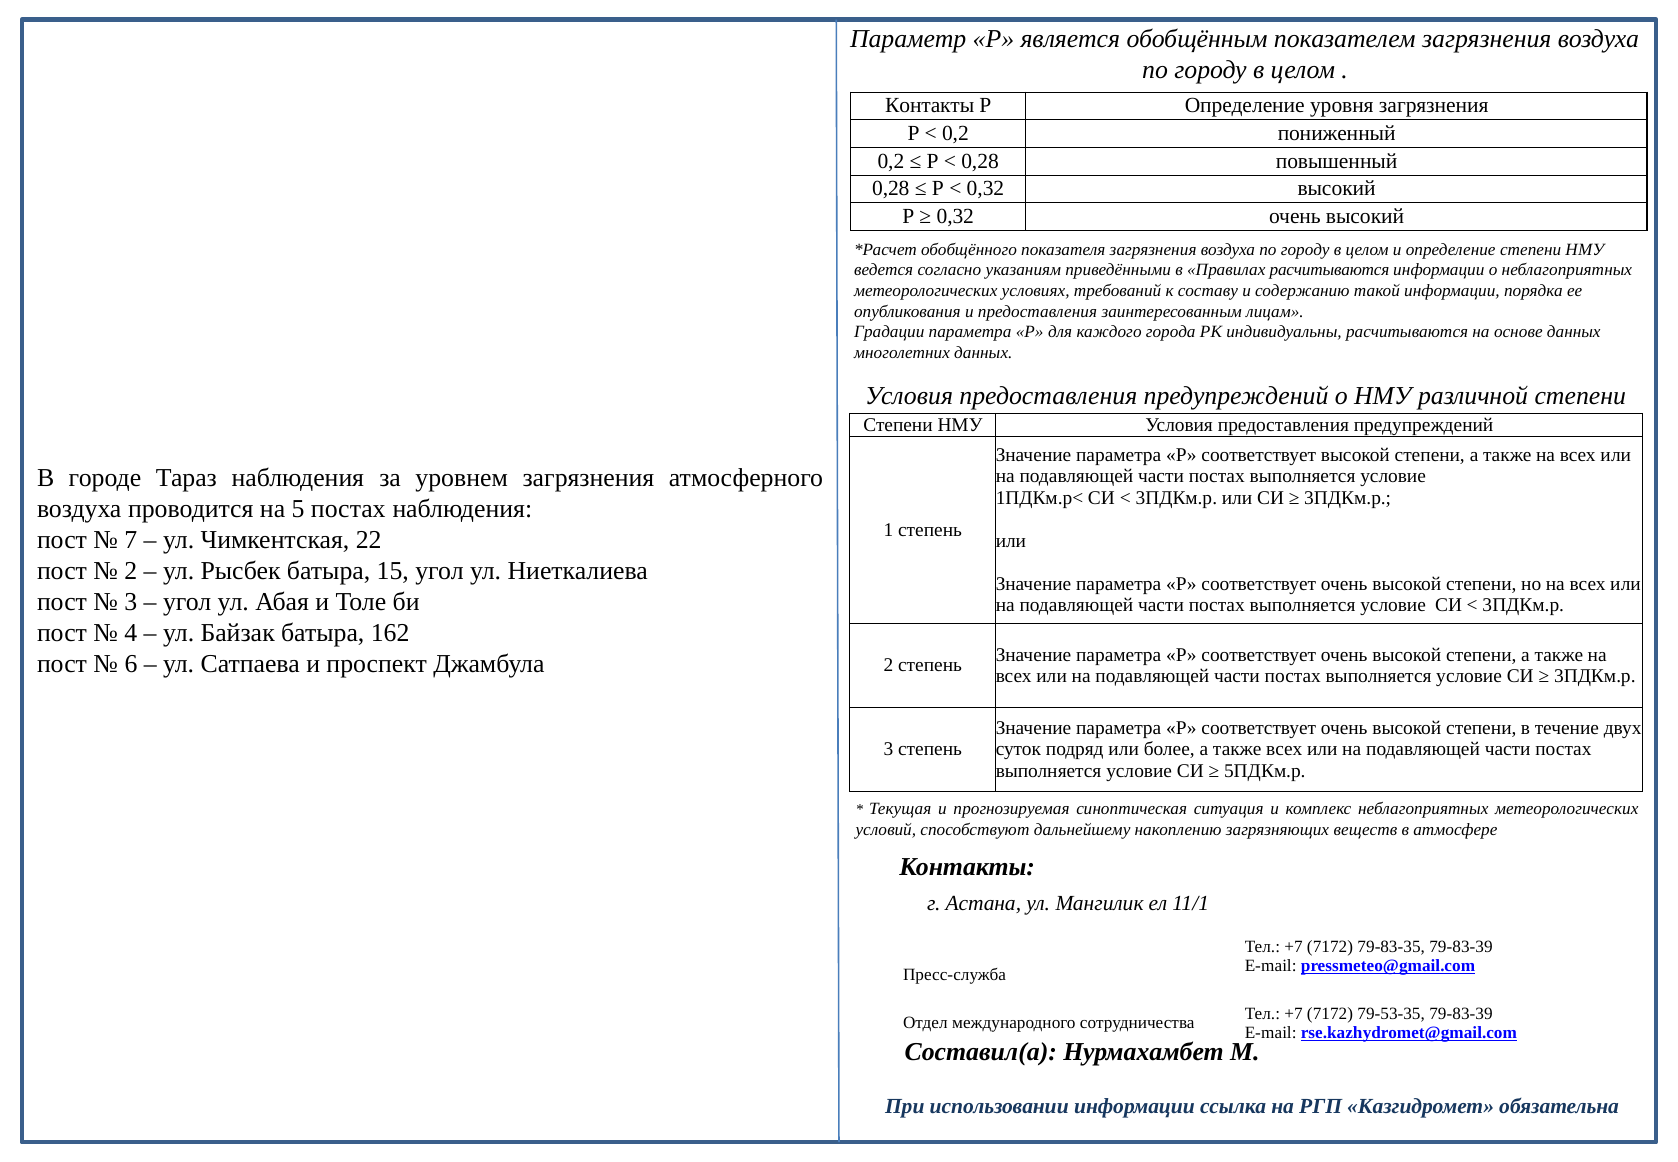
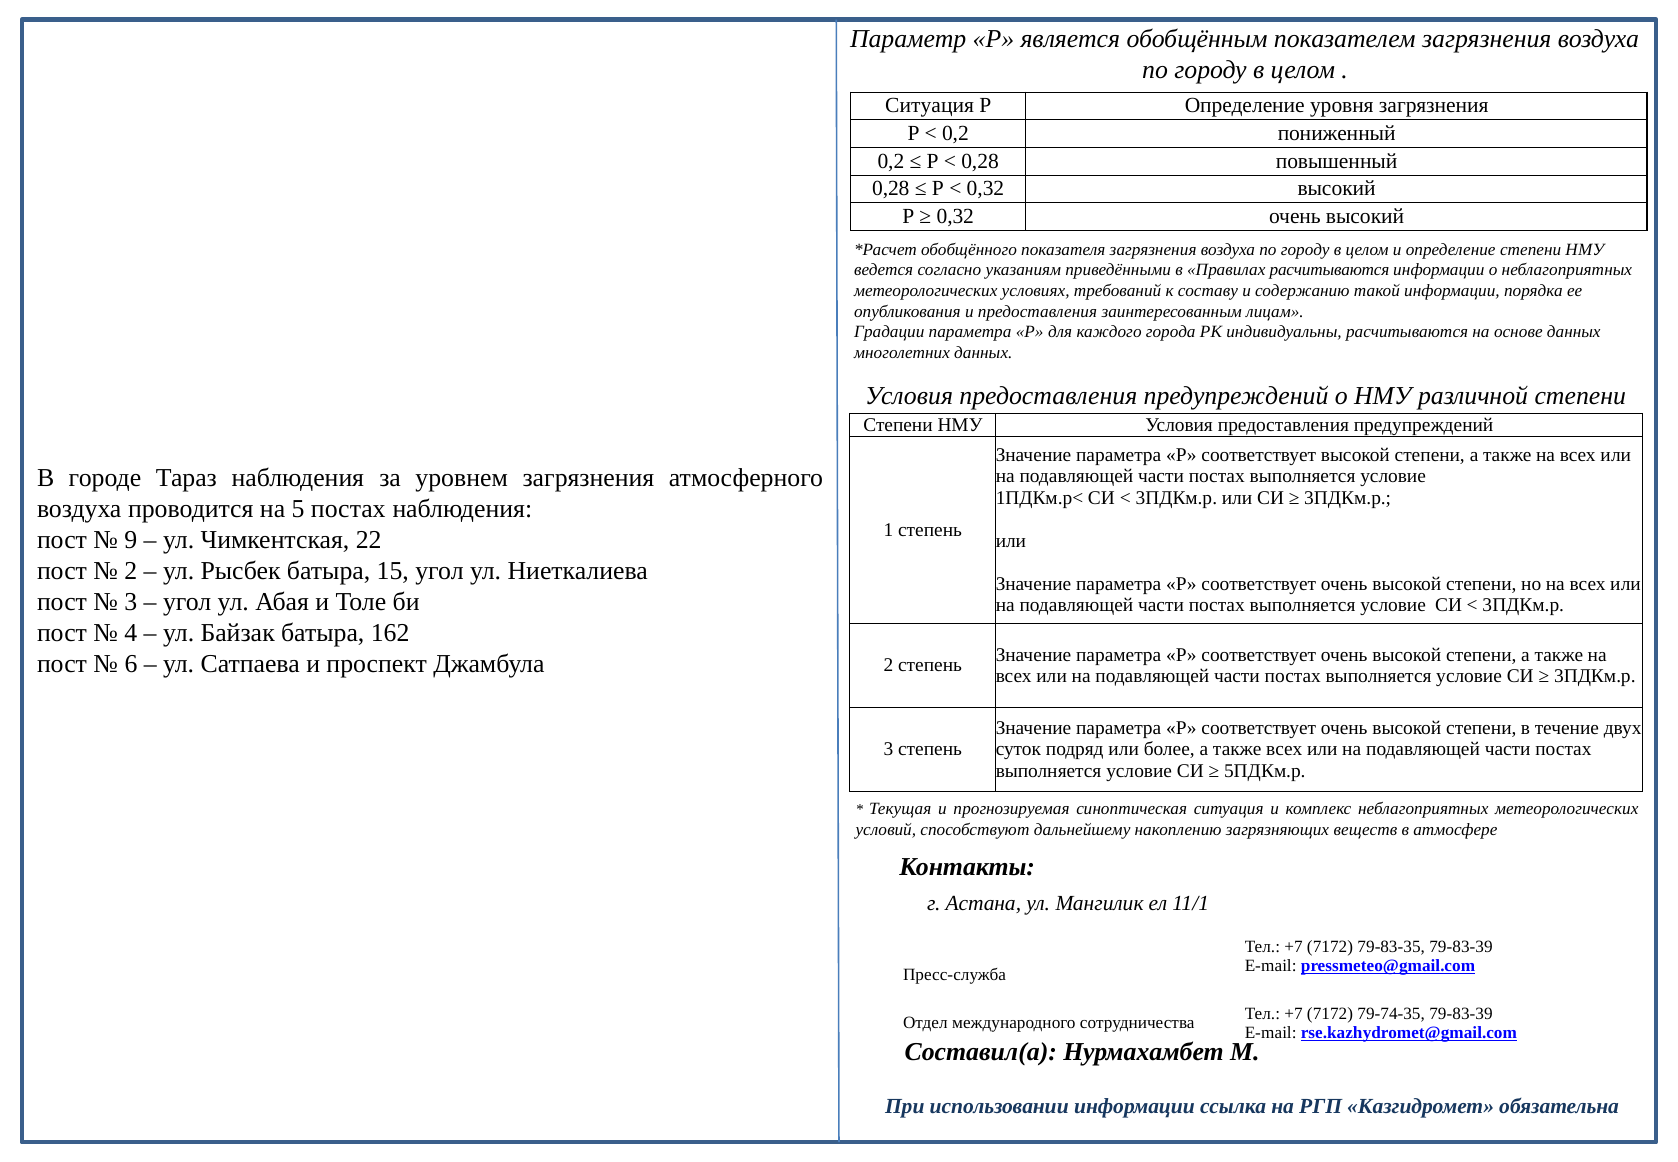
Контакты at (930, 106): Контакты -> Ситуация
7: 7 -> 9
79-53-35: 79-53-35 -> 79-74-35
